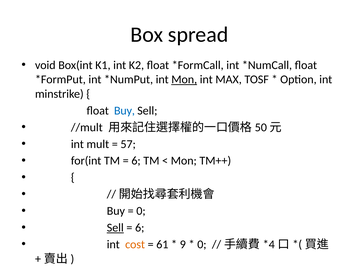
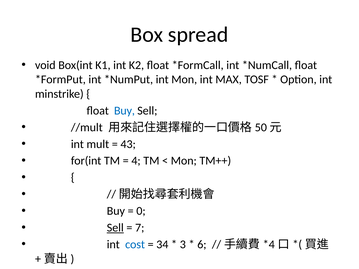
Mon at (184, 80) underline: present -> none
57: 57 -> 43
6 at (136, 161): 6 -> 4
6 at (140, 228): 6 -> 7
cost colour: orange -> blue
61: 61 -> 34
9: 9 -> 3
0 at (202, 245): 0 -> 6
